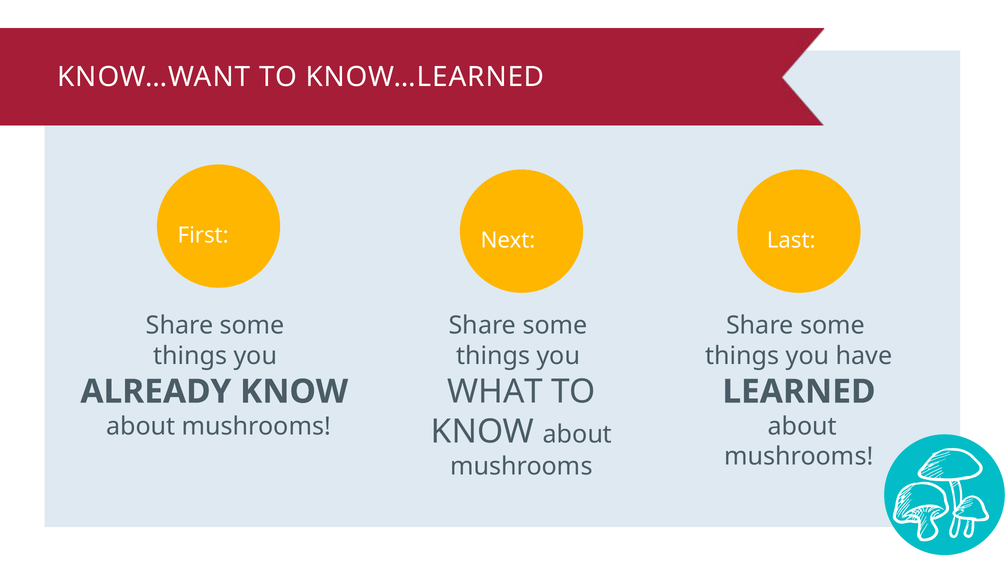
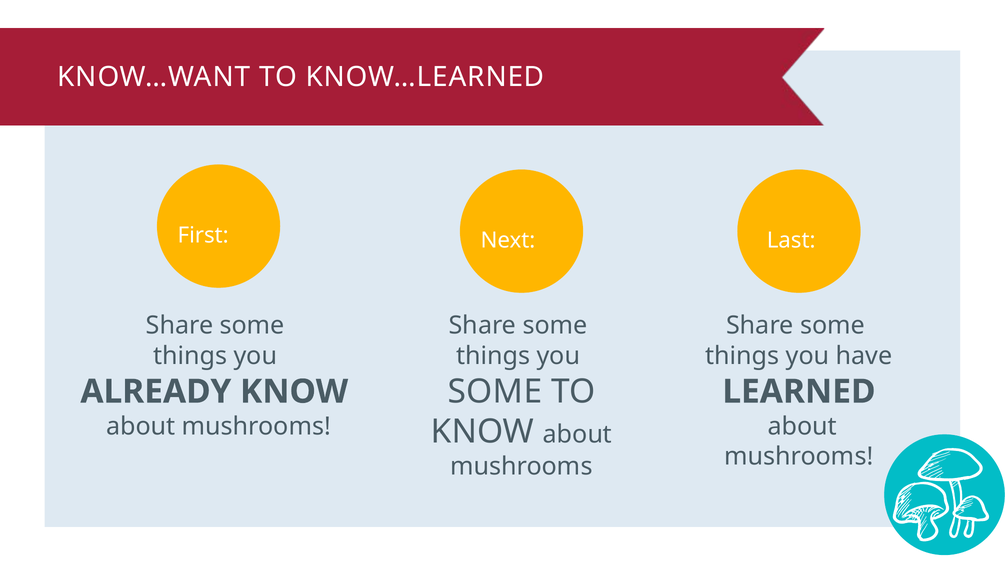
WHAT at (495, 391): WHAT -> SOME
